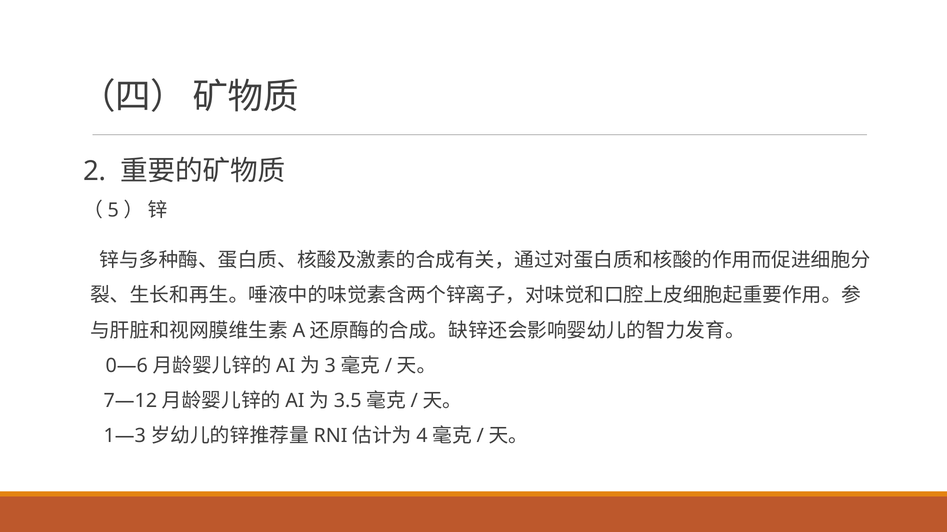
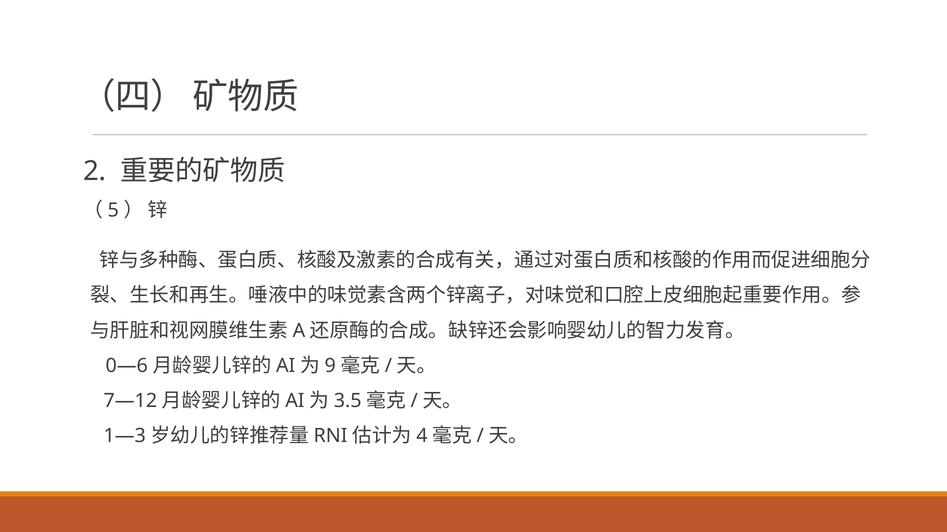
3: 3 -> 9
